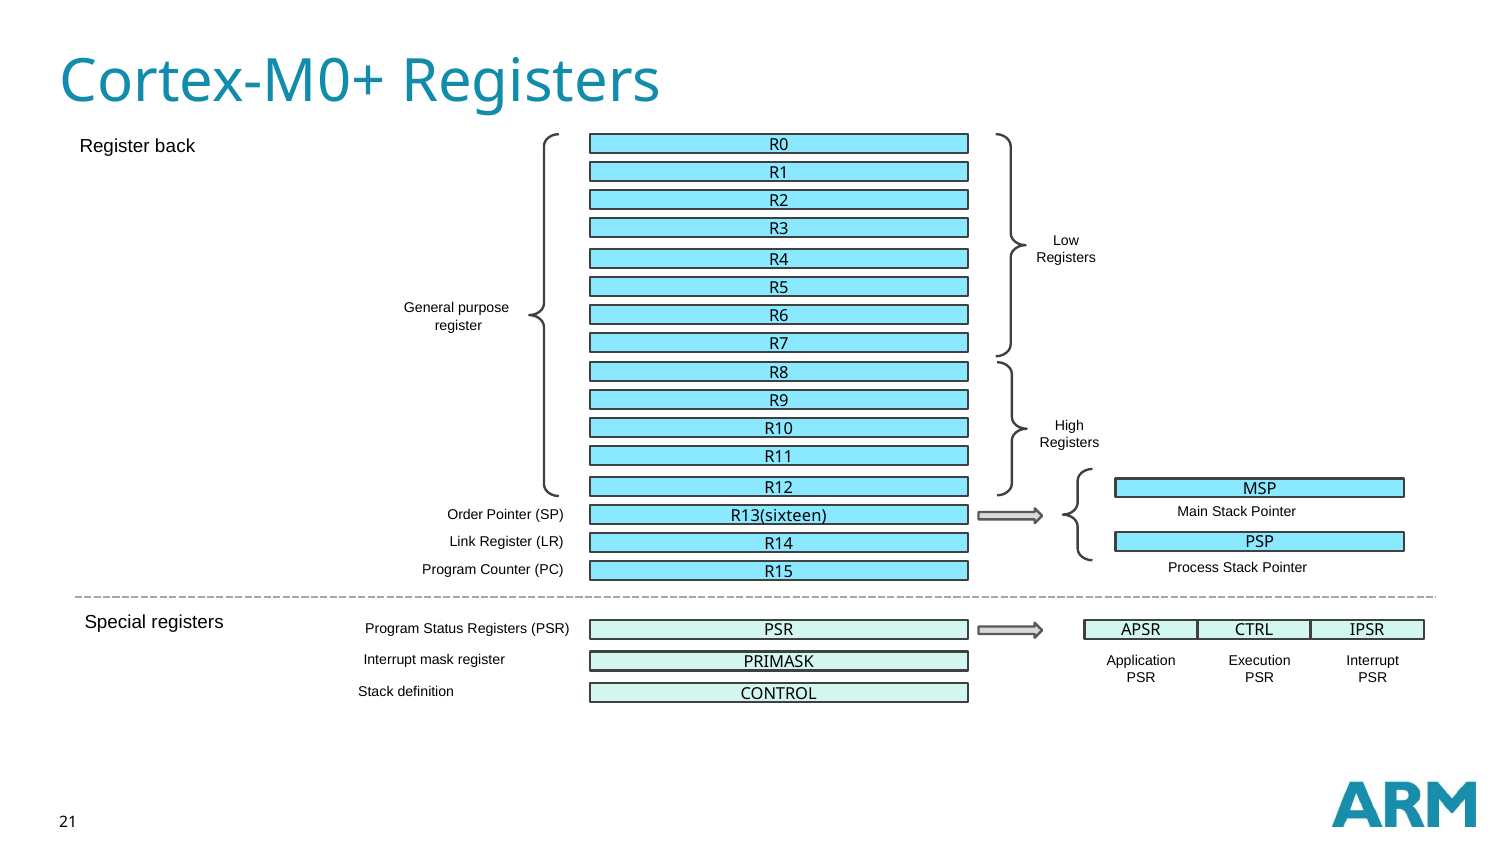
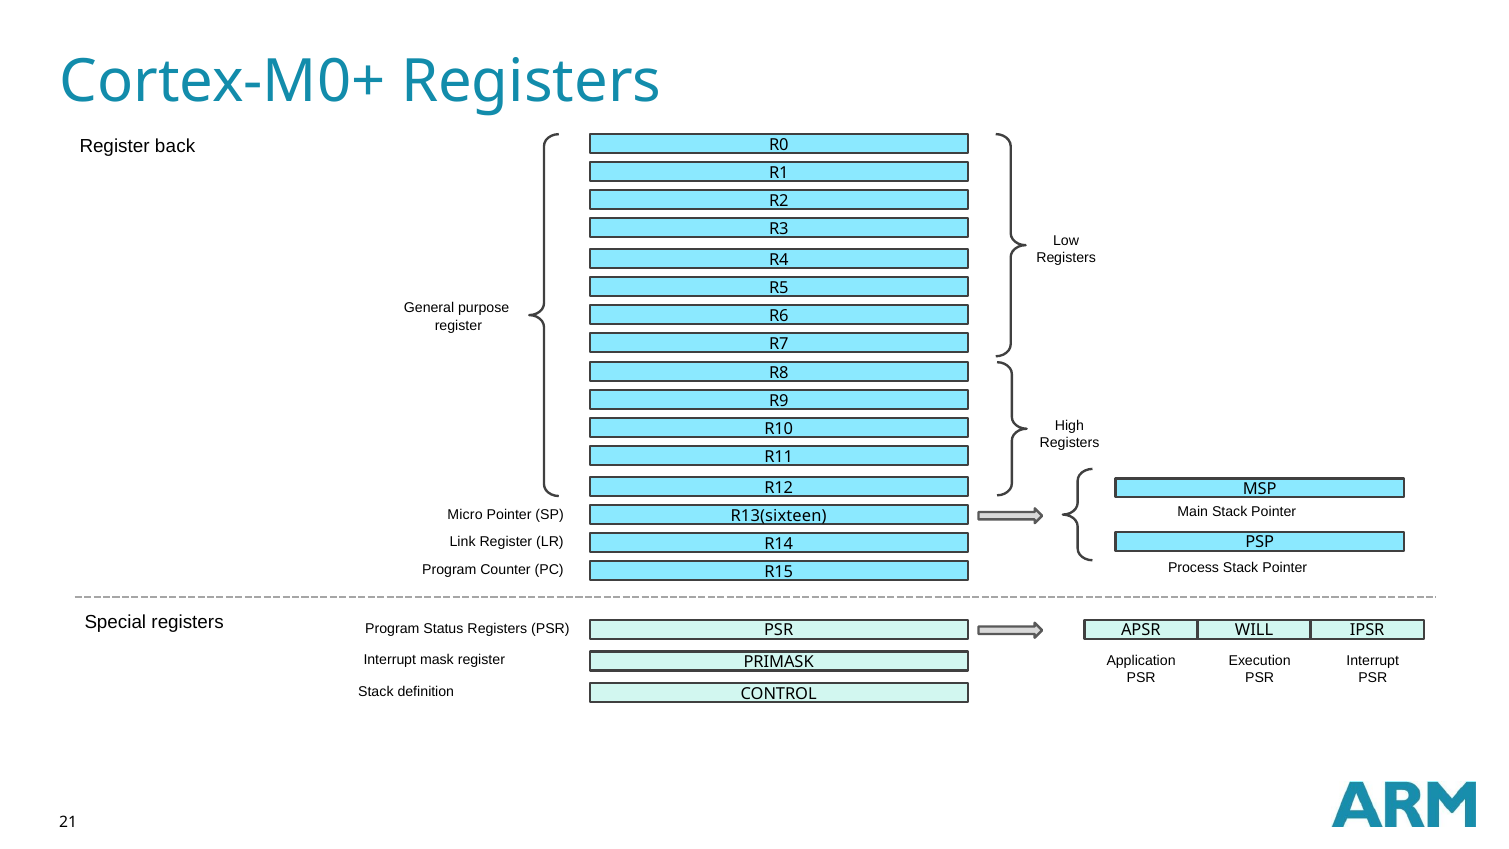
Order: Order -> Micro
CTRL: CTRL -> WILL
